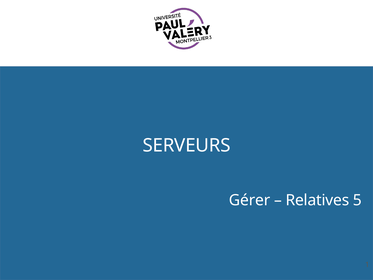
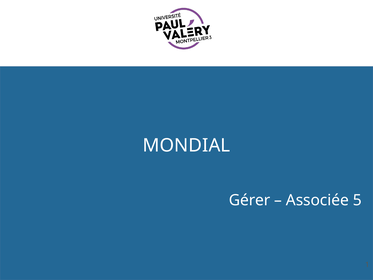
SERVEURS: SERVEURS -> MONDIAL
Relatives: Relatives -> Associée
